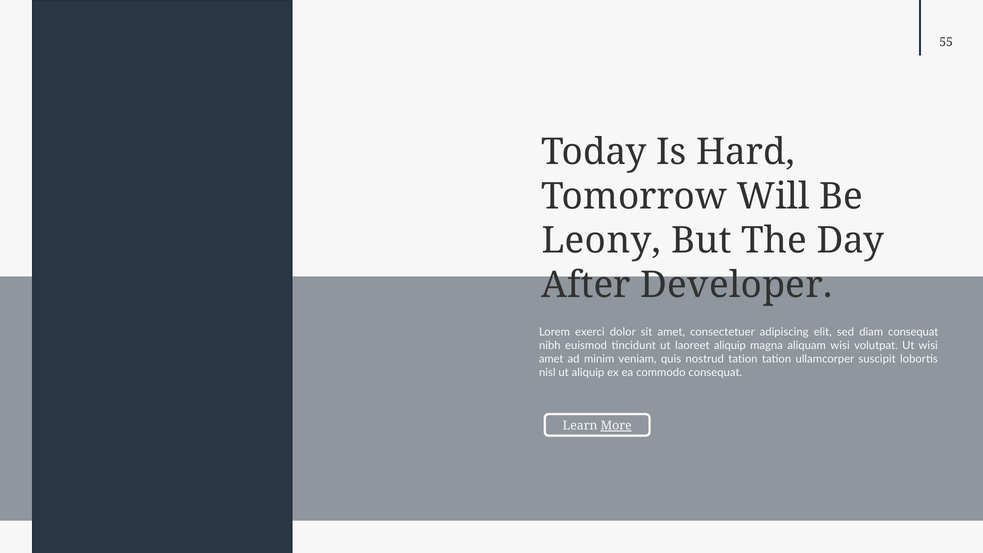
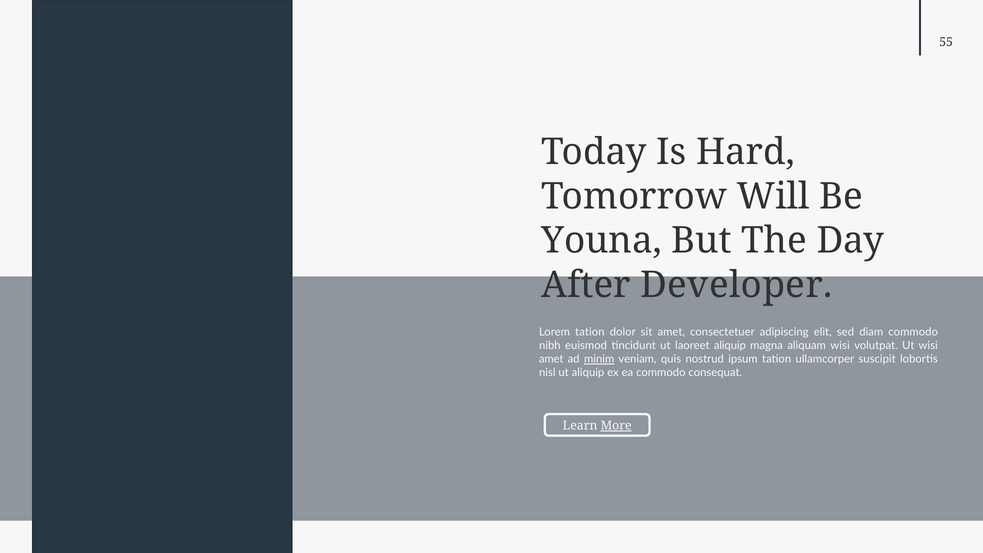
Leony: Leony -> Youna
Lorem exerci: exerci -> tation
diam consequat: consequat -> commodo
minim underline: none -> present
nostrud tation: tation -> ipsum
